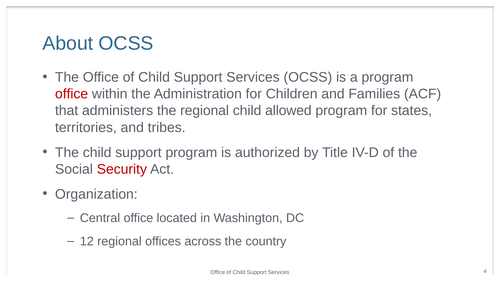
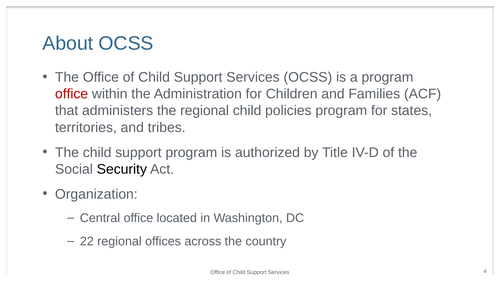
allowed: allowed -> policies
Security colour: red -> black
12: 12 -> 22
